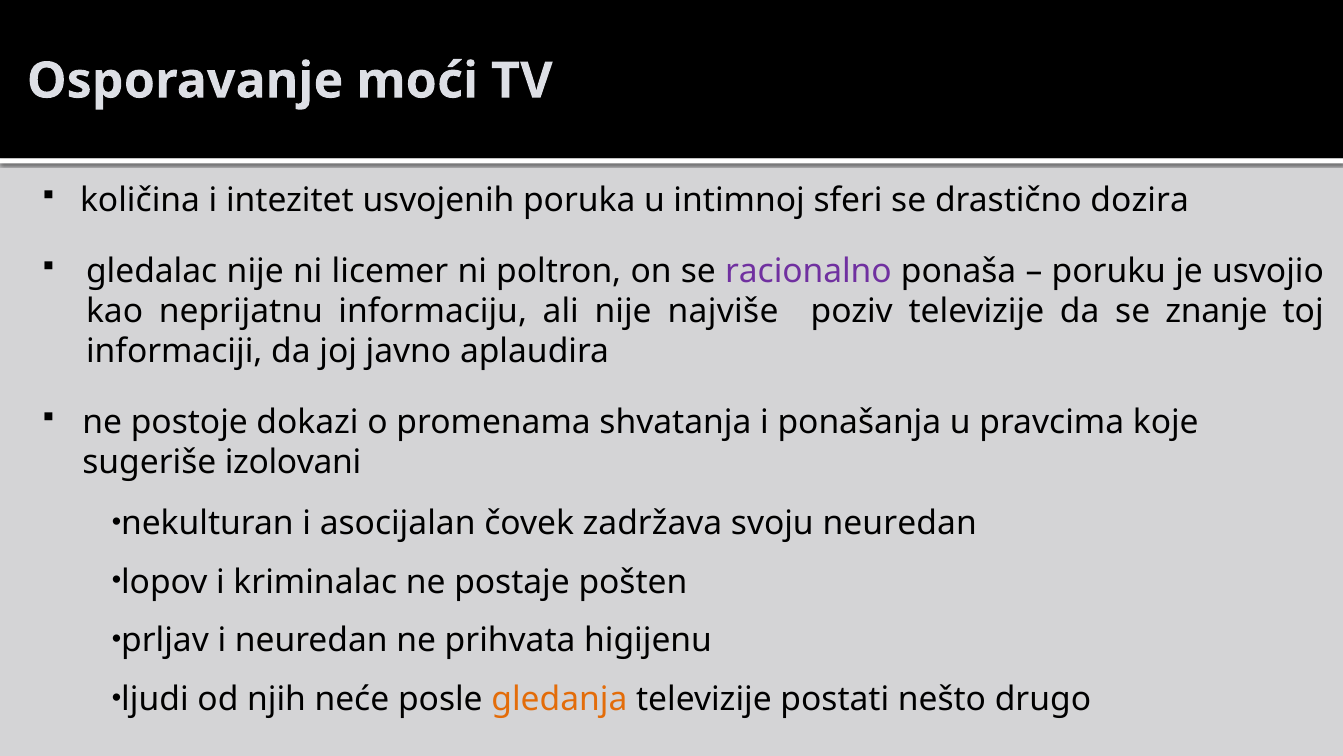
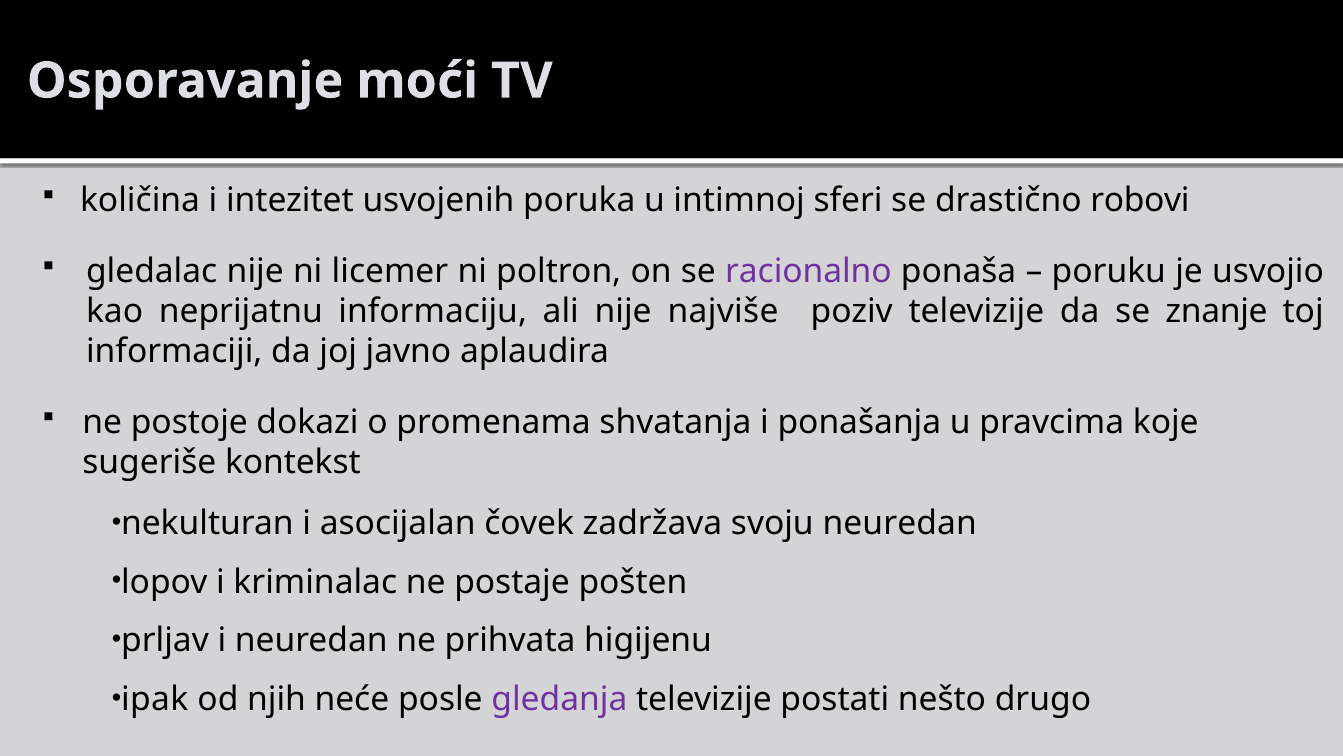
dozira: dozira -> robovi
izolovani: izolovani -> kontekst
ljudi: ljudi -> ipak
gledanja colour: orange -> purple
